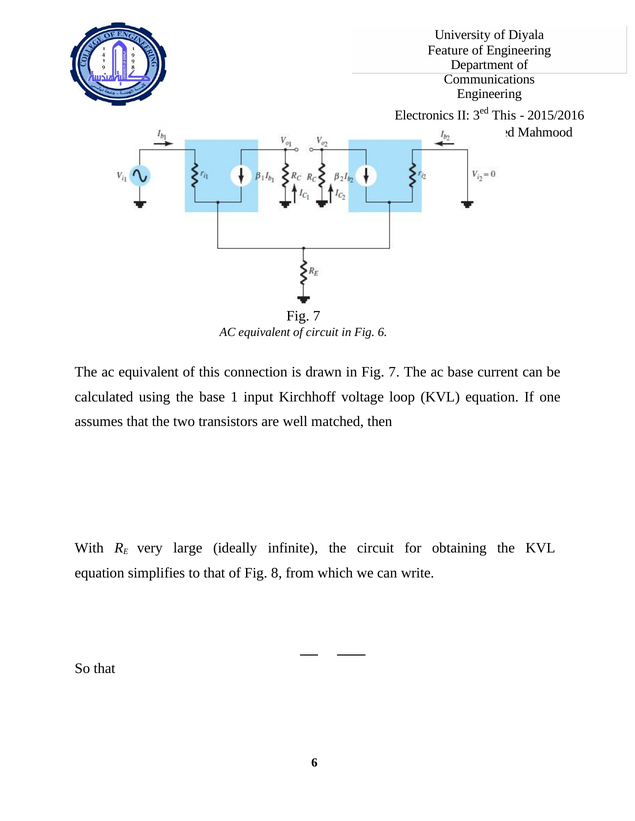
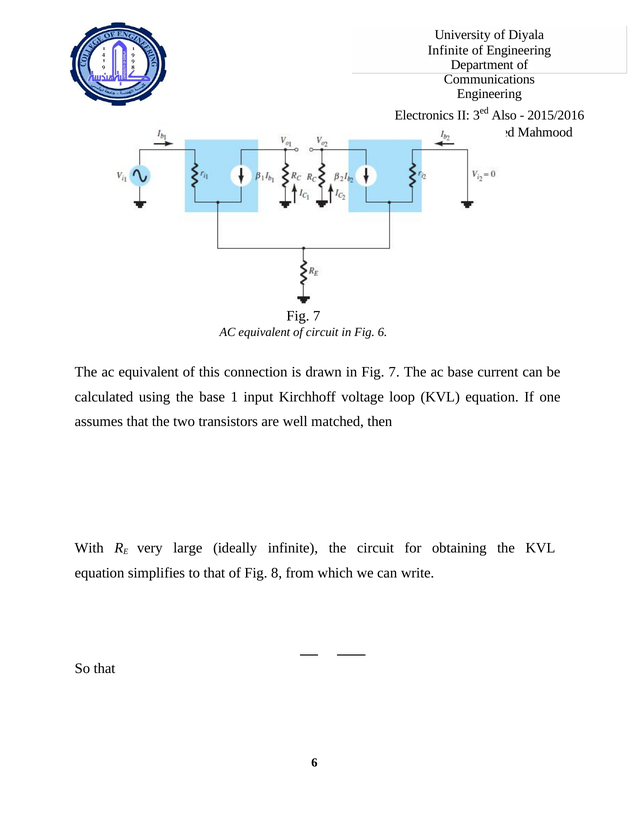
Feature at (448, 50): Feature -> Infinite
This at (504, 116): This -> Also
